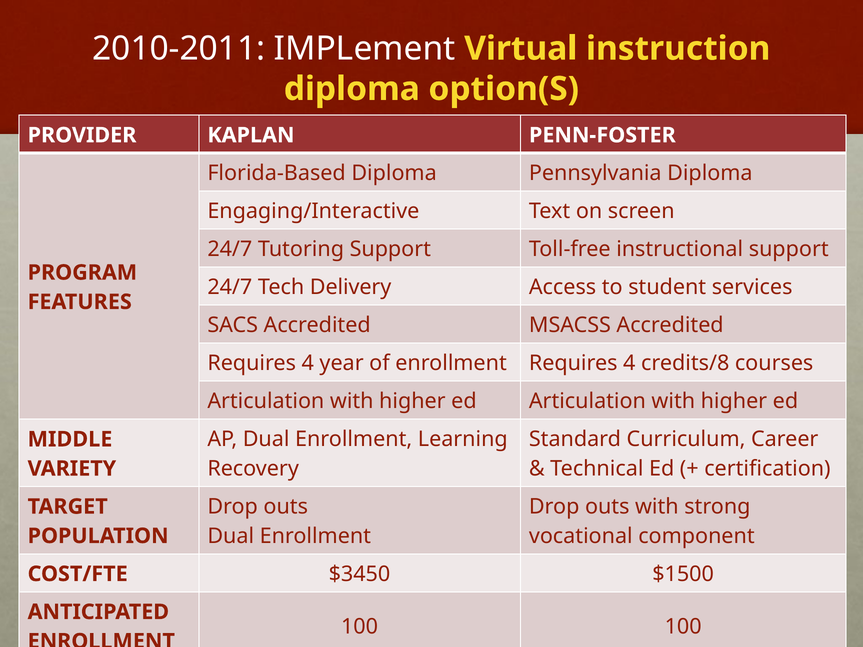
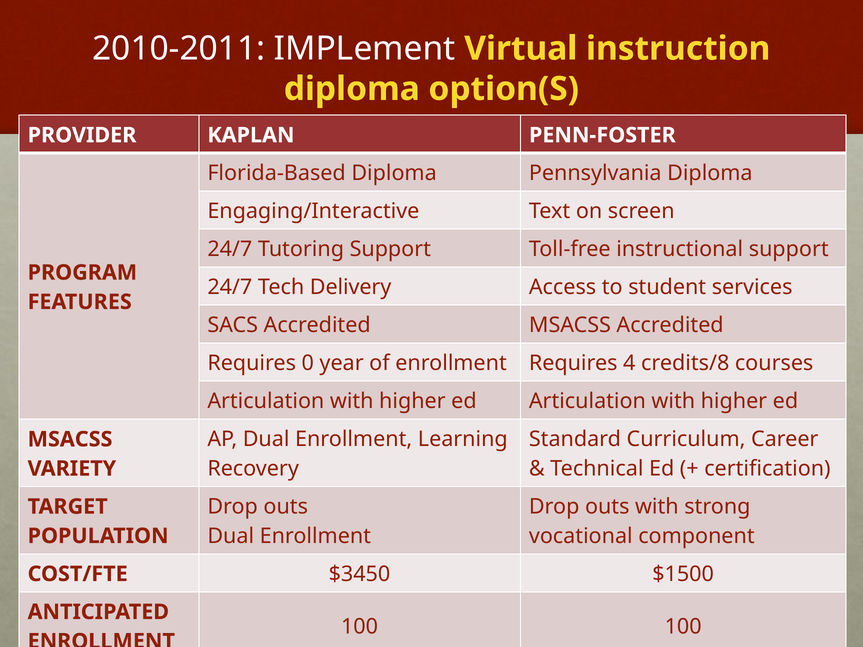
4 at (308, 363): 4 -> 0
MIDDLE at (70, 439): MIDDLE -> MSACSS
